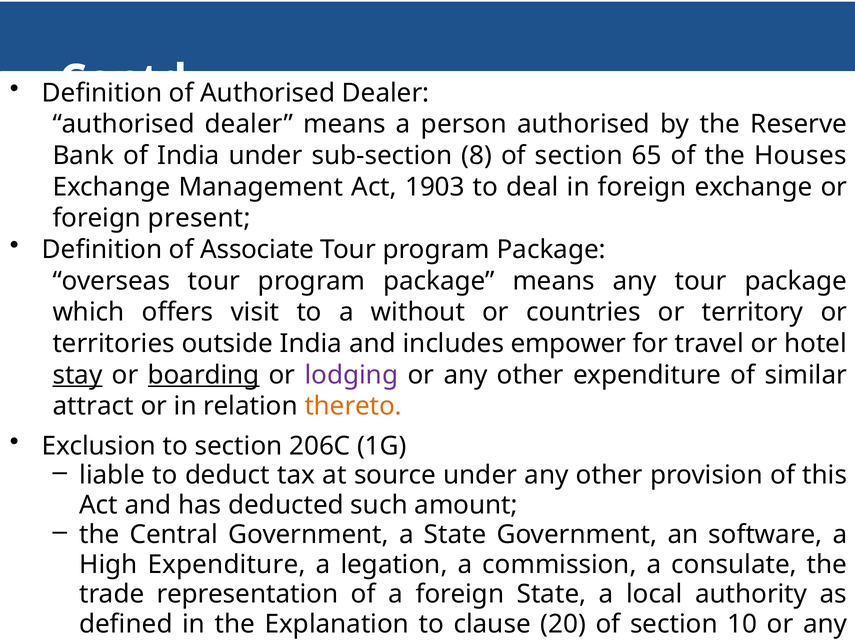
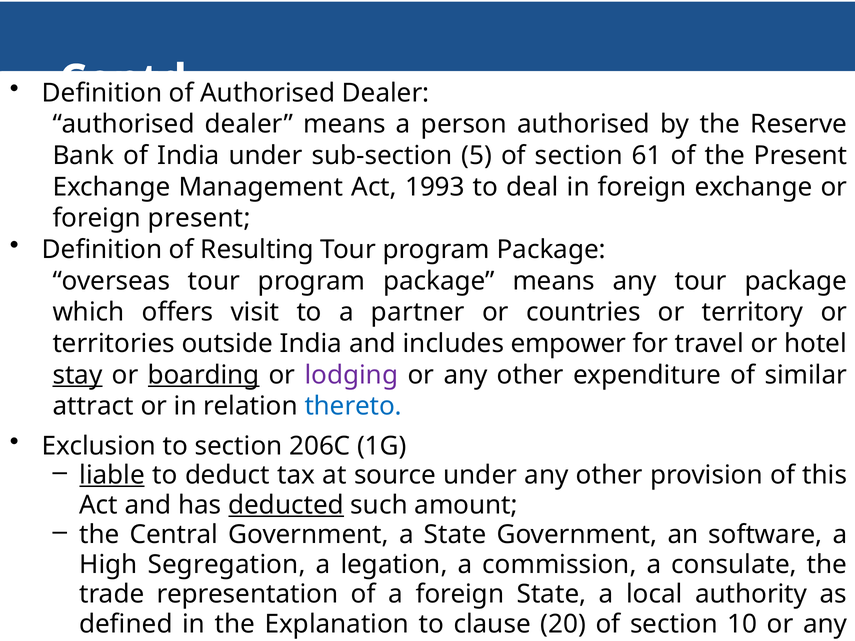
8: 8 -> 5
65: 65 -> 61
the Houses: Houses -> Present
1903: 1903 -> 1993
Associate: Associate -> Resulting
without: without -> partner
thereto colour: orange -> blue
liable underline: none -> present
deducted underline: none -> present
High Expenditure: Expenditure -> Segregation
